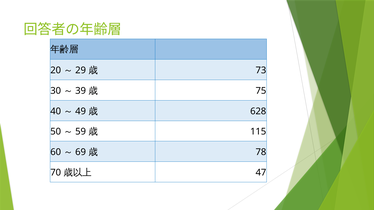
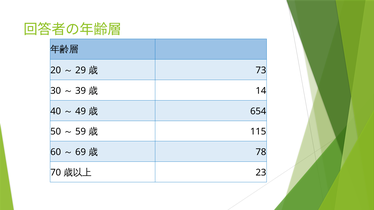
75: 75 -> 14
628: 628 -> 654
47: 47 -> 23
